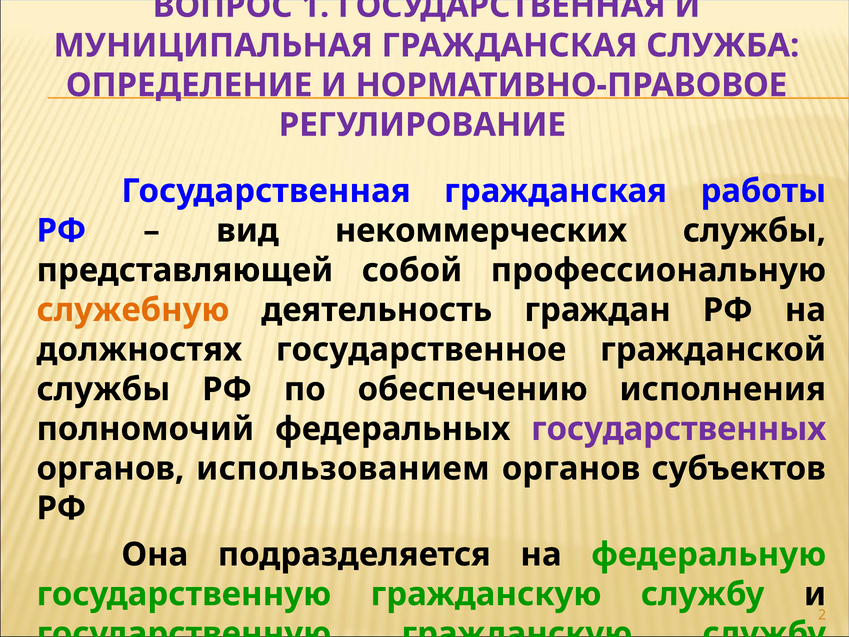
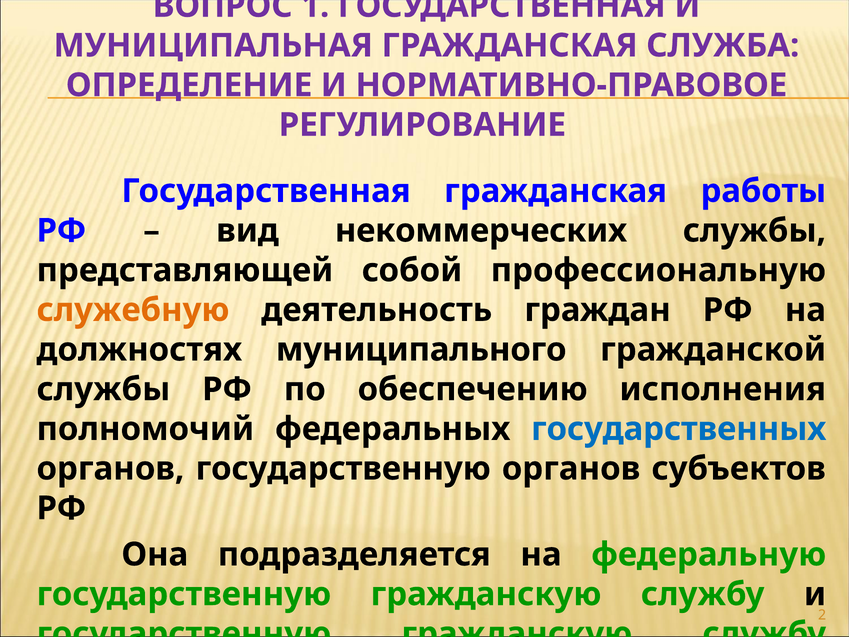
государственное: государственное -> муниципального
государственных colour: purple -> blue
органов использованием: использованием -> государственную
